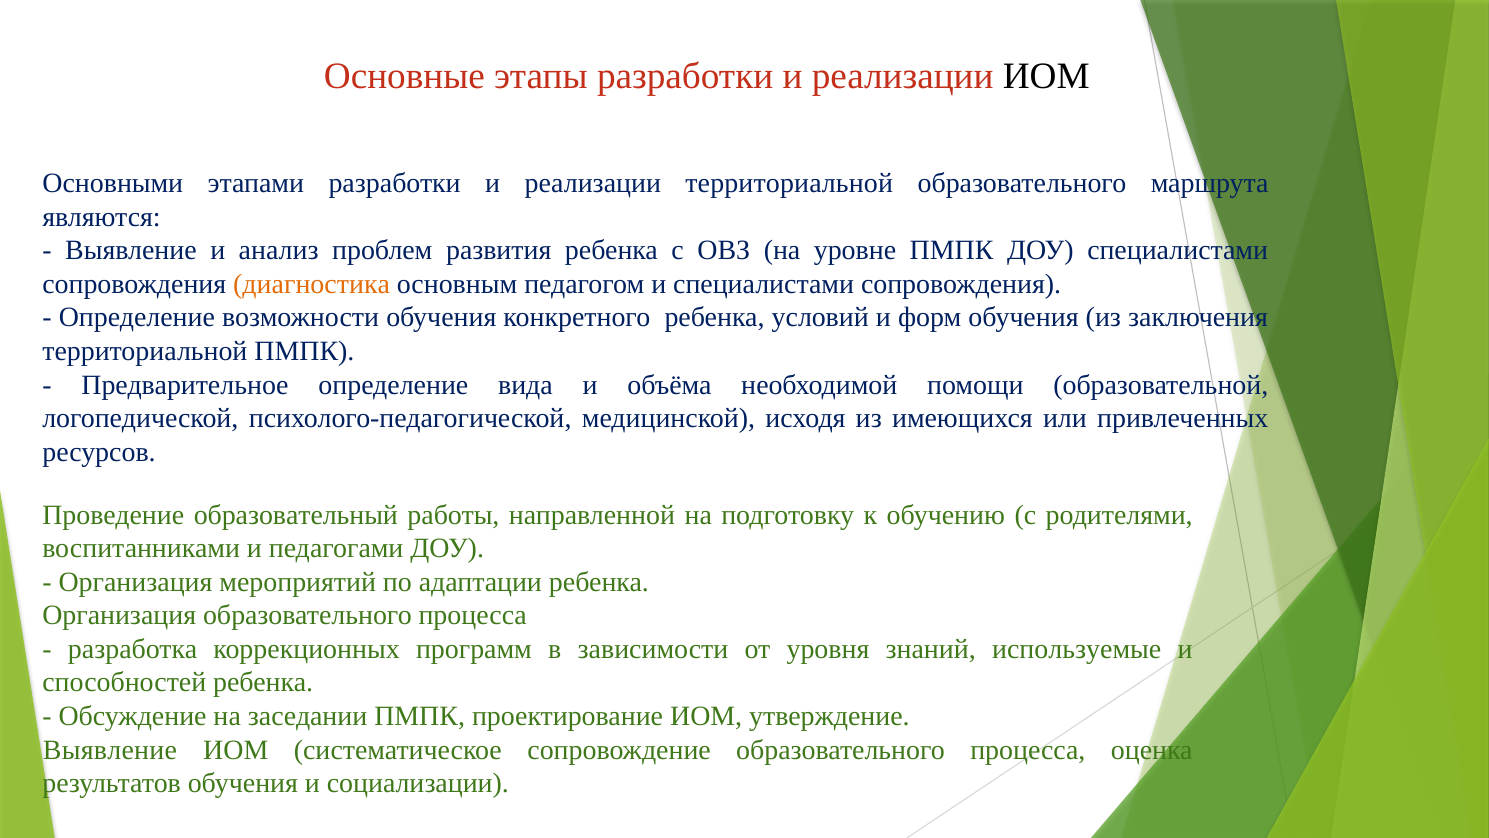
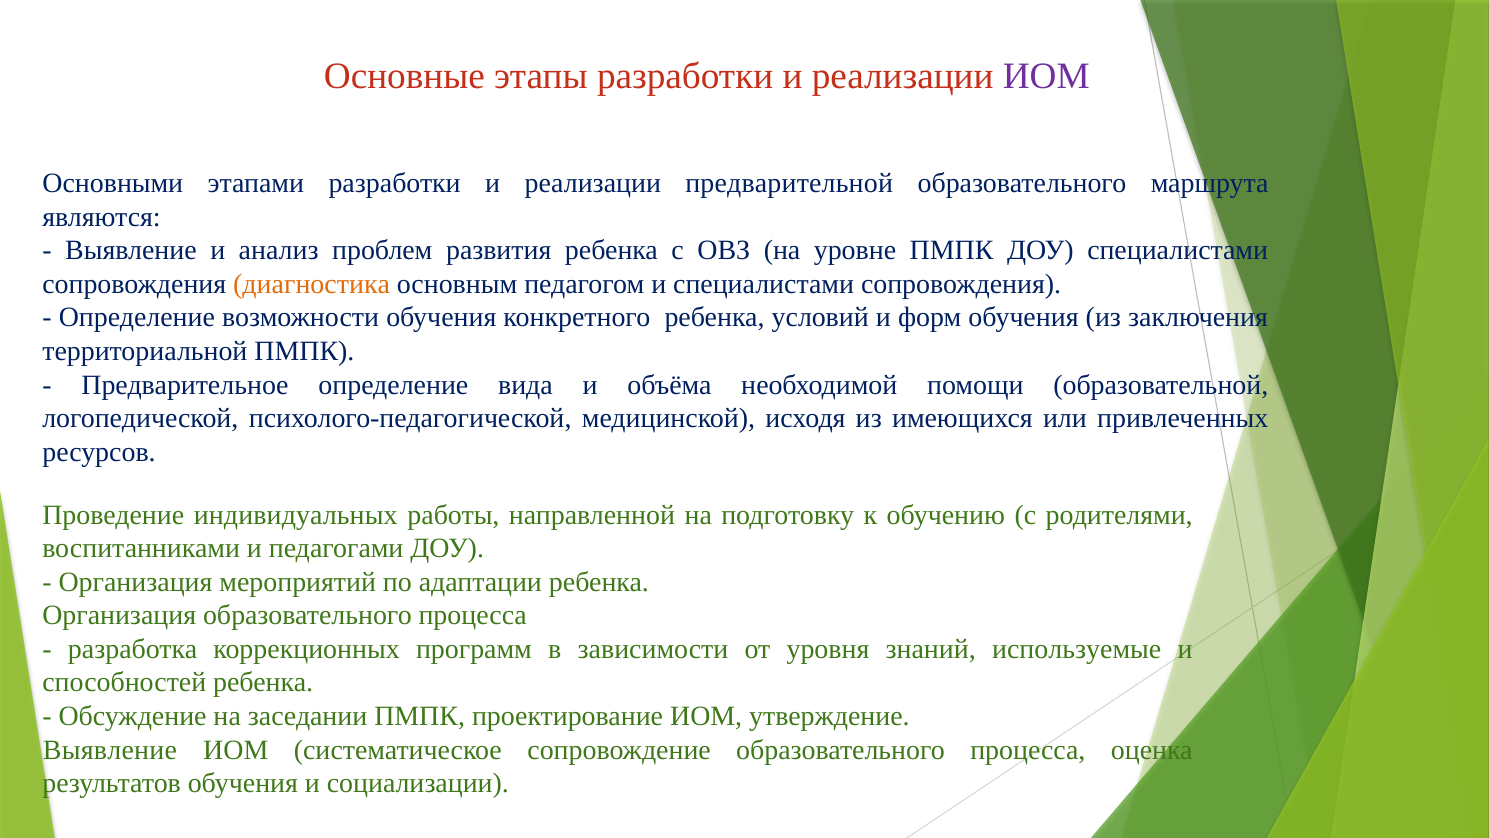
ИОМ at (1046, 76) colour: black -> purple
реализации территориальной: территориальной -> предварительной
образовательный: образовательный -> индивидуальных
